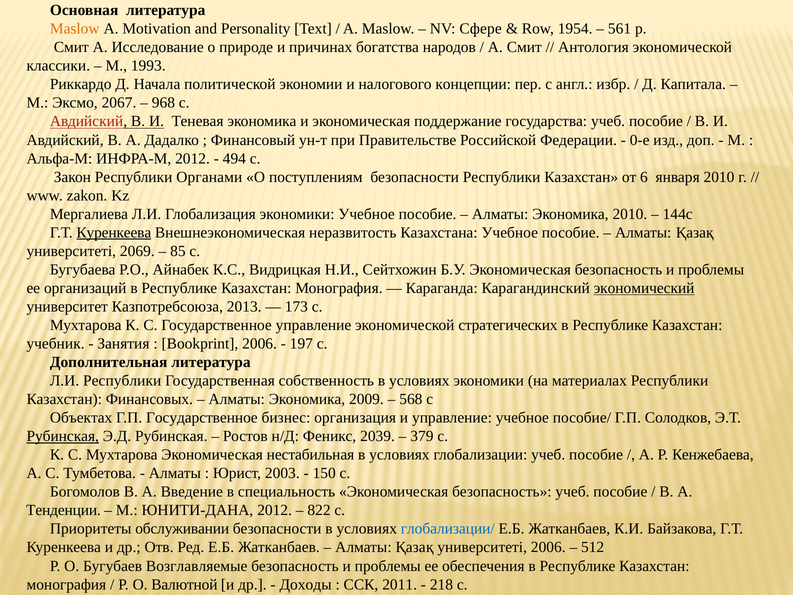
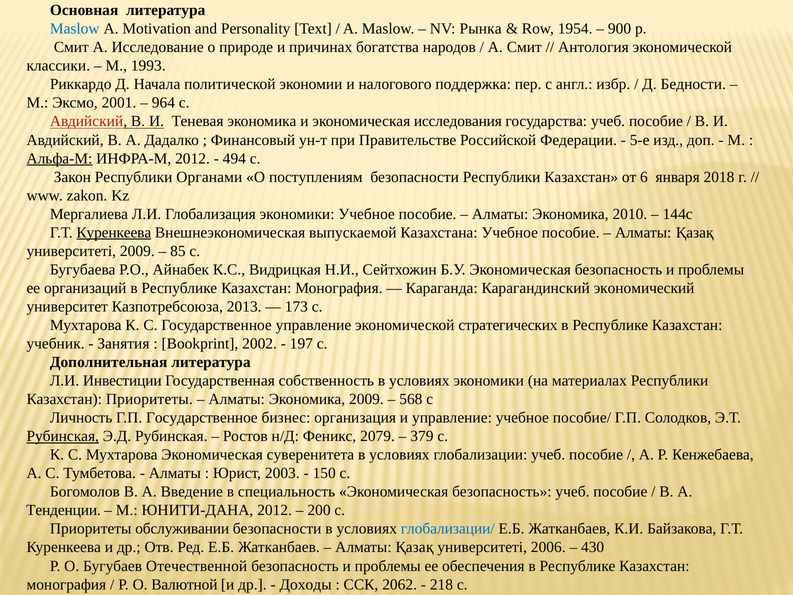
Maslow at (75, 29) colour: orange -> blue
Сфере: Сфере -> Рынка
561: 561 -> 900
концепции: концепции -> поддержка
Капитала: Капитала -> Бедности
2067: 2067 -> 2001
968: 968 -> 964
поддержание: поддержание -> исследования
0-е: 0-е -> 5-е
Альфа-М underline: none -> present
января 2010: 2010 -> 2018
неразвитость: неразвитость -> выпускаемой
университеті 2069: 2069 -> 2009
экономический underline: present -> none
Bookprint 2006: 2006 -> 2002
Л.И Республики: Республики -> Инвестиции
Казахстан Финансовых: Финансовых -> Приоритеты
Объектах: Объектах -> Личность
2039: 2039 -> 2079
нестабильная: нестабильная -> суверенитета
822: 822 -> 200
512: 512 -> 430
Возглавляемые: Возглавляемые -> Отечественной
2011: 2011 -> 2062
